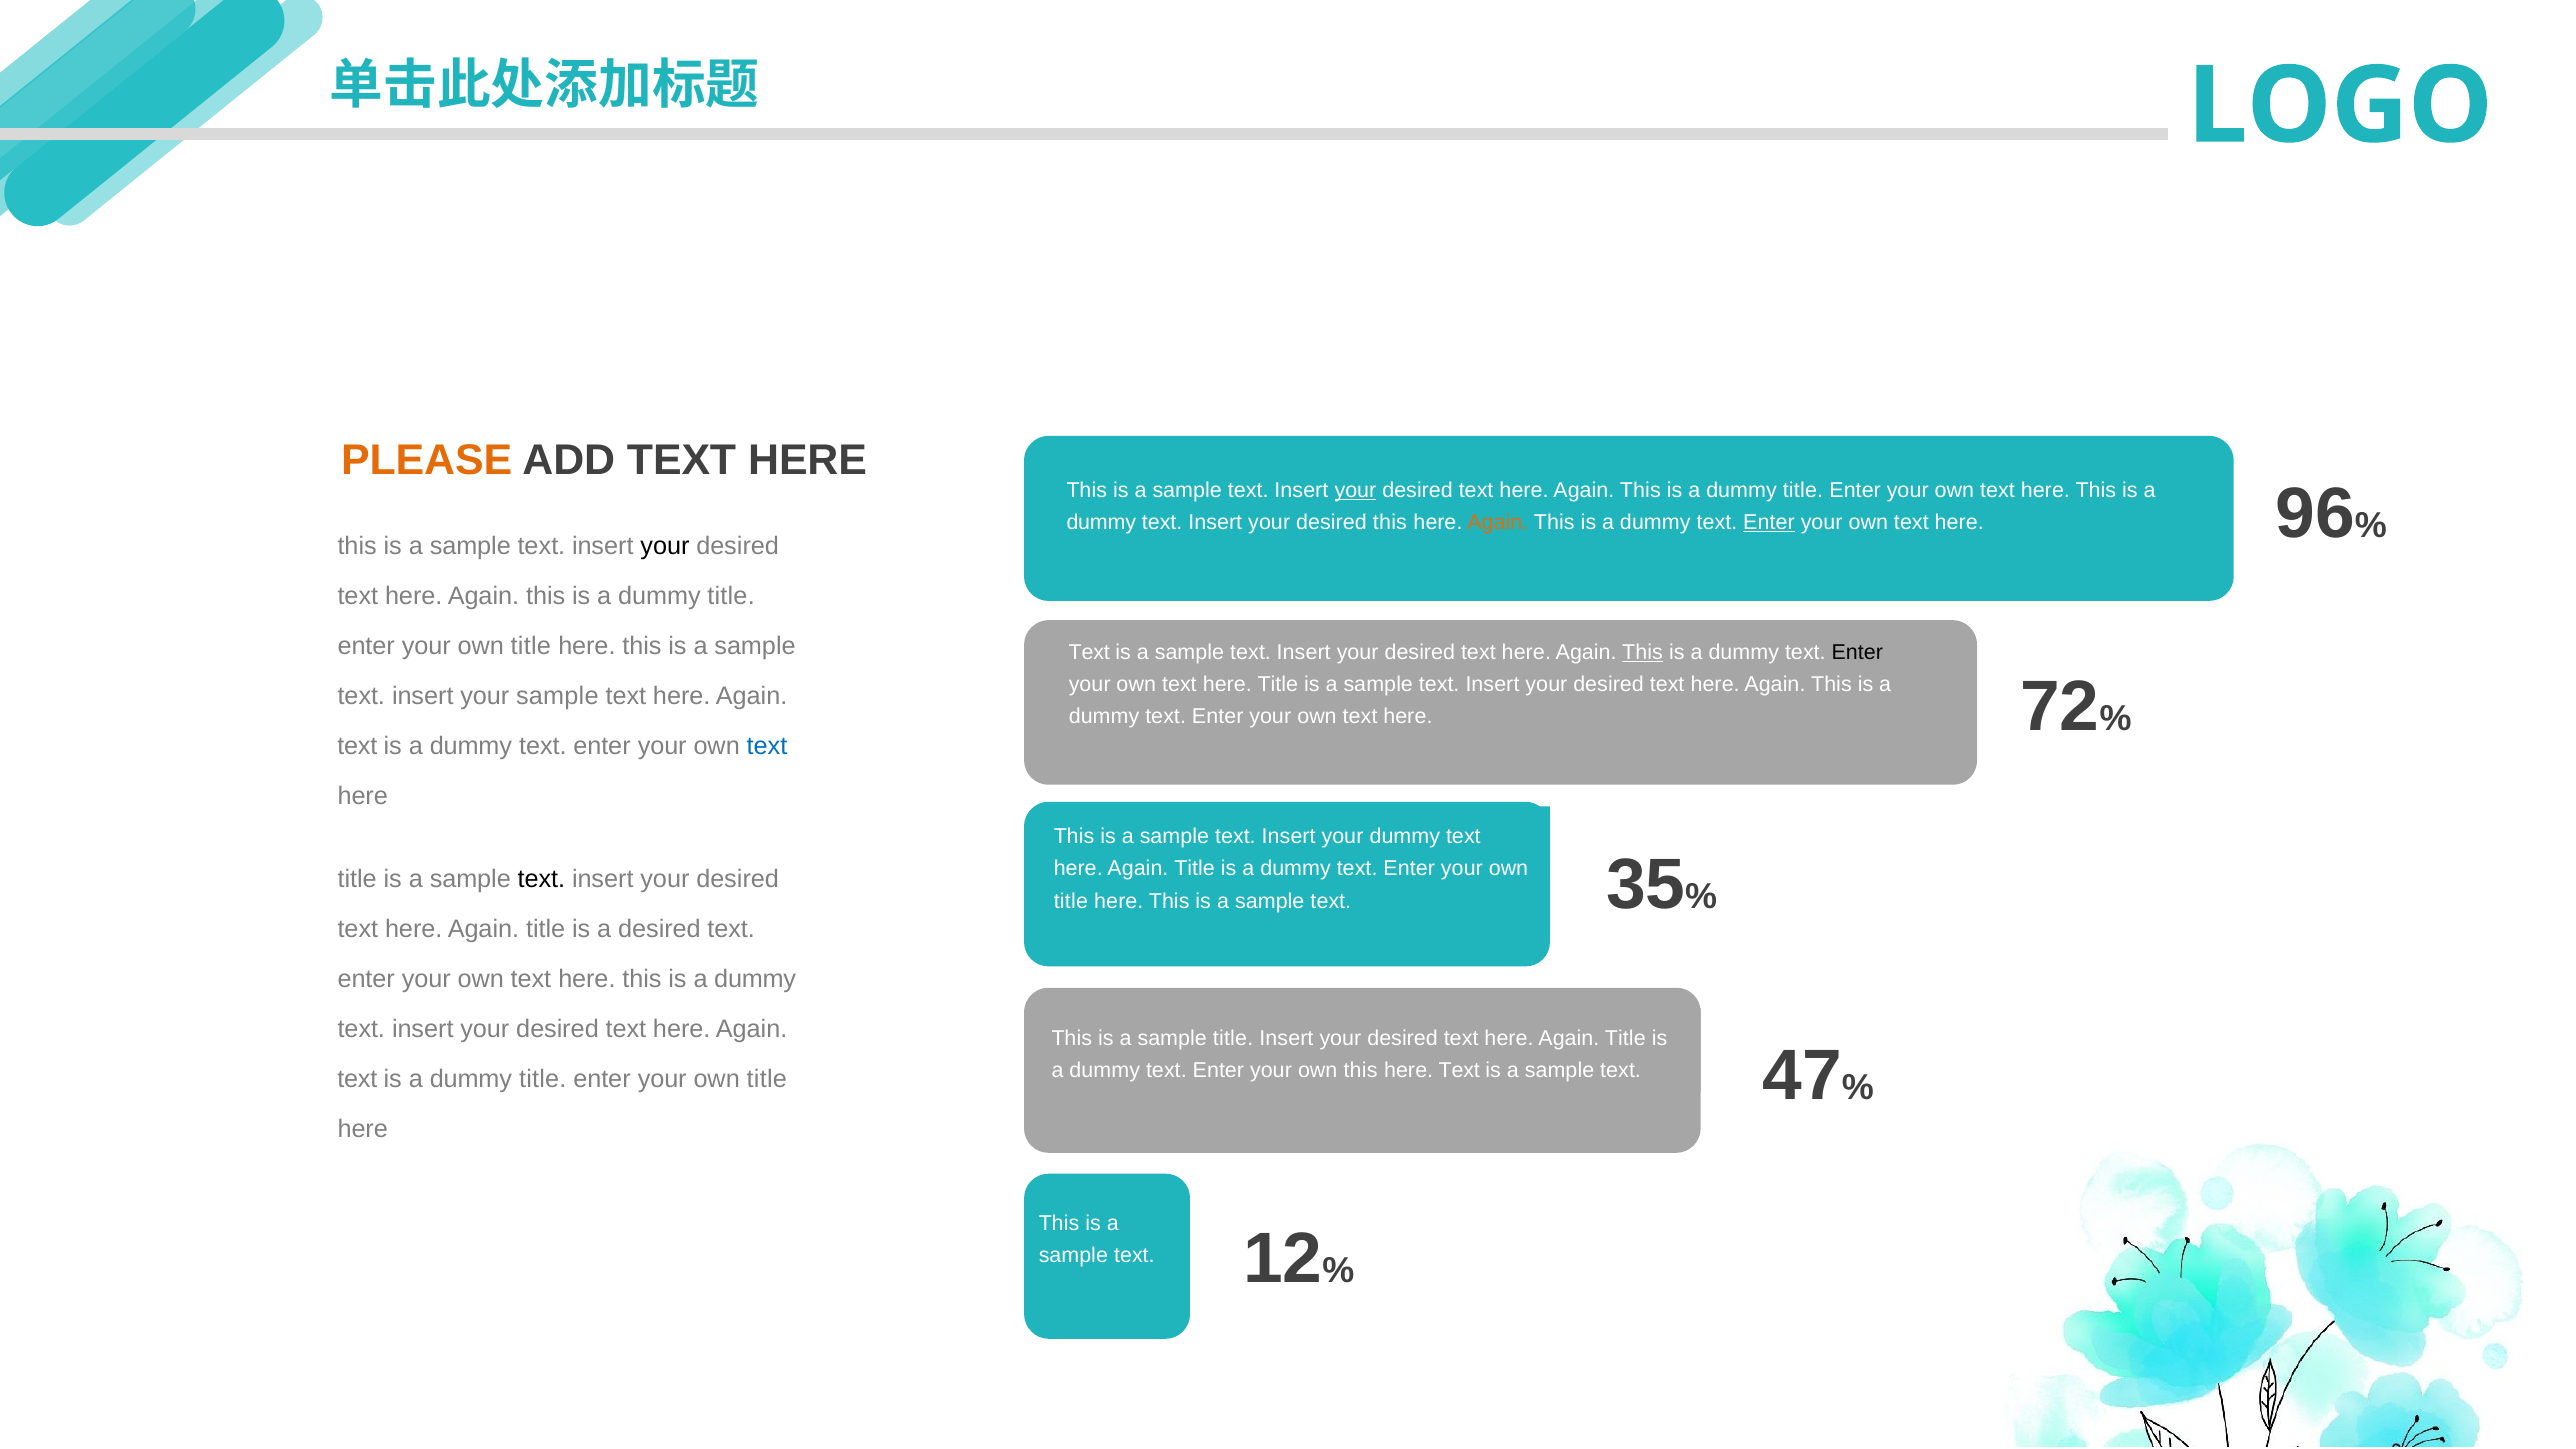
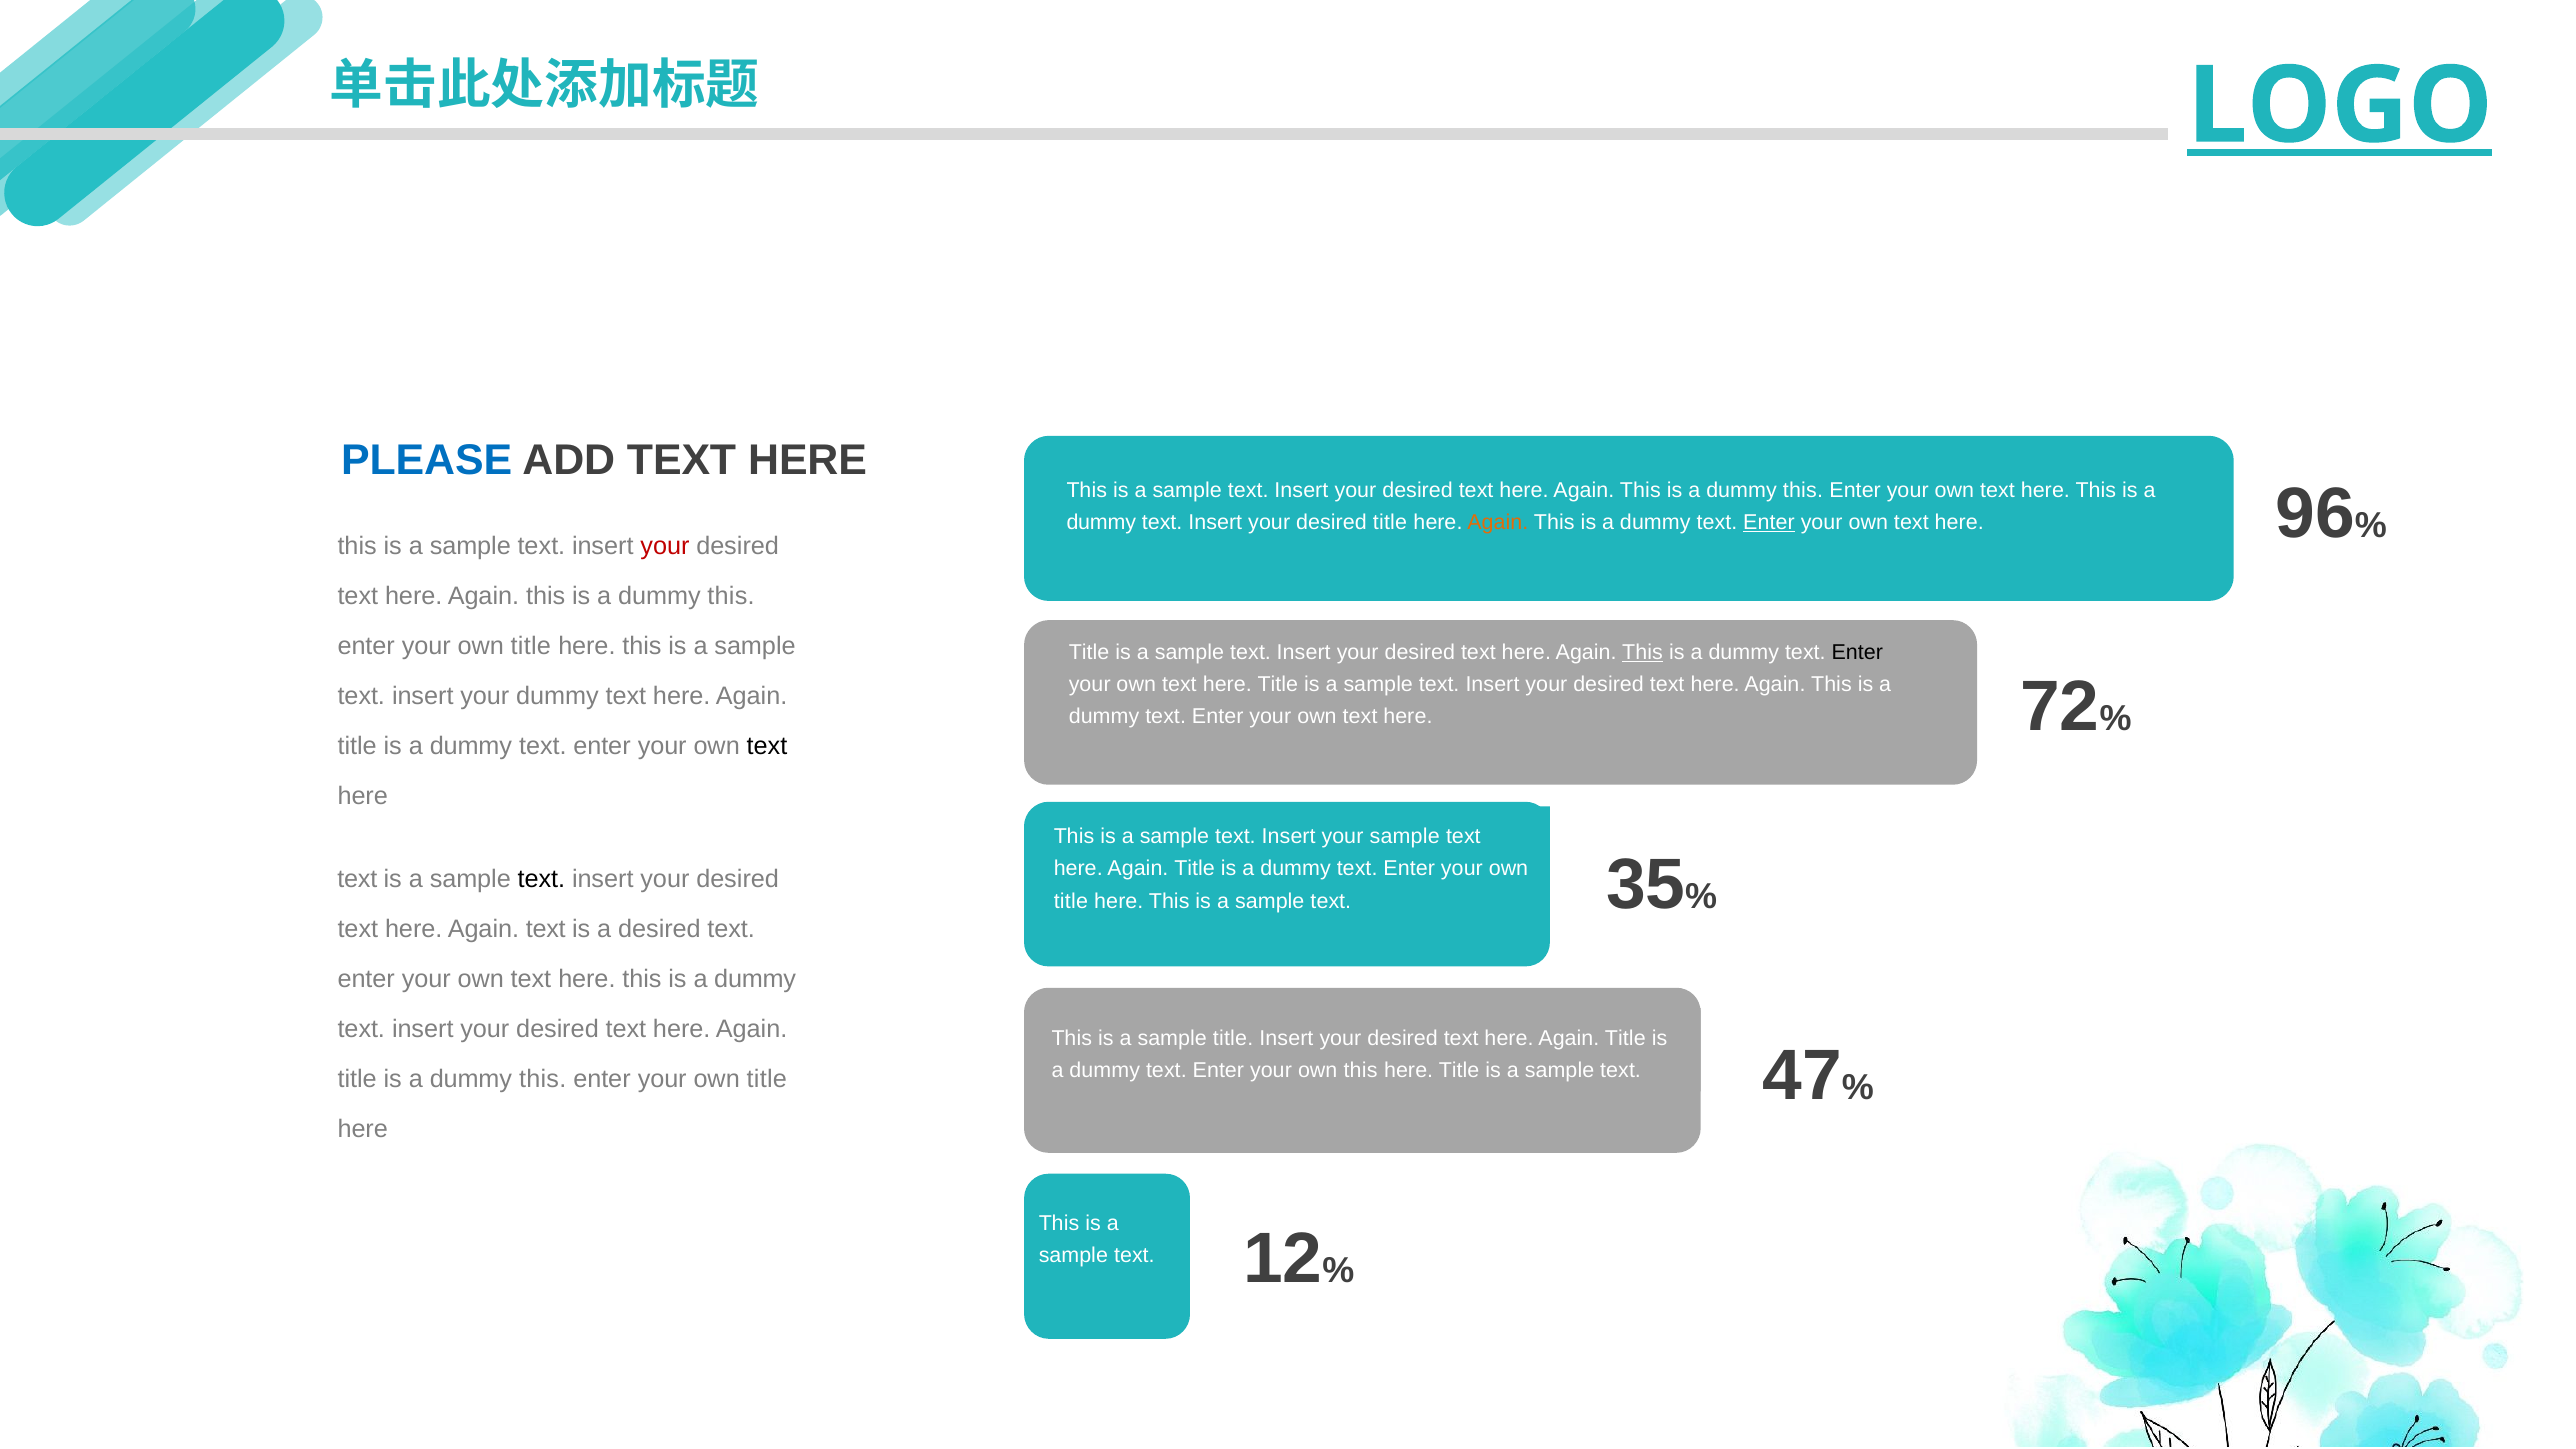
LOGO underline: none -> present
PLEASE colour: orange -> blue
your at (1355, 490) underline: present -> none
title at (1803, 490): title -> this
desired this: this -> title
your at (665, 546) colour: black -> red
title at (731, 596): title -> this
Text at (1089, 652): Text -> Title
your sample: sample -> dummy
text at (357, 746): text -> title
text at (767, 746) colour: blue -> black
your dummy: dummy -> sample
title at (357, 879): title -> text
title at (546, 929): title -> text
Text at (1459, 1071): Text -> Title
text at (357, 1079): text -> title
title at (543, 1079): title -> this
